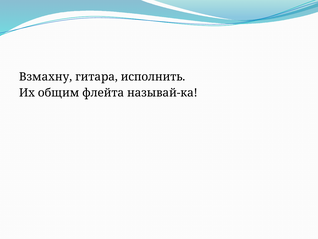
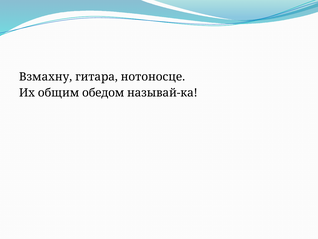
исполнить: исполнить -> нотоносце
флейта: флейта -> обедом
